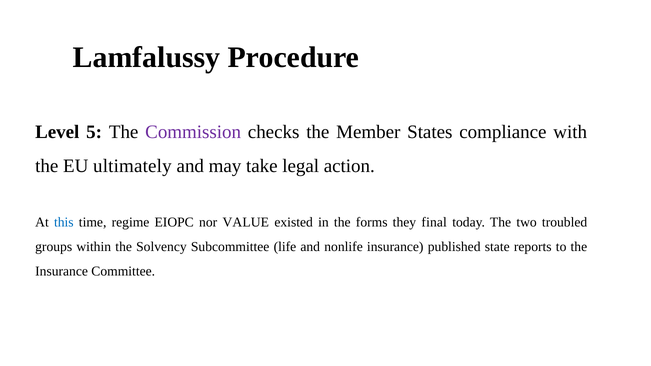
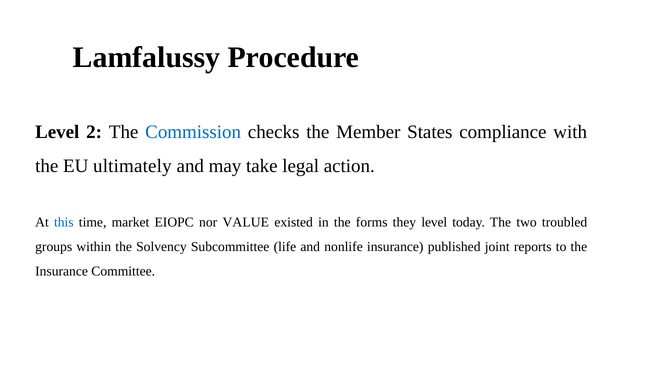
5: 5 -> 2
Commission colour: purple -> blue
regime: regime -> market
they final: final -> level
state: state -> joint
